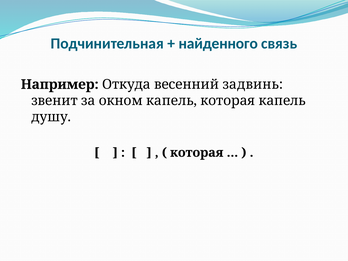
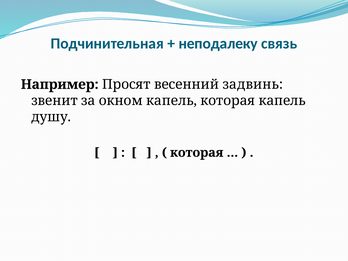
найденного: найденного -> неподалеку
Откуда: Откуда -> Просят
